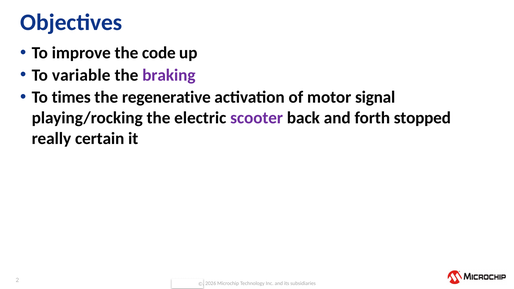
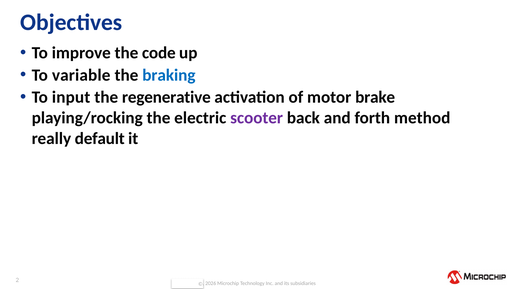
braking colour: purple -> blue
times: times -> input
signal: signal -> brake
stopped: stopped -> method
certain: certain -> default
